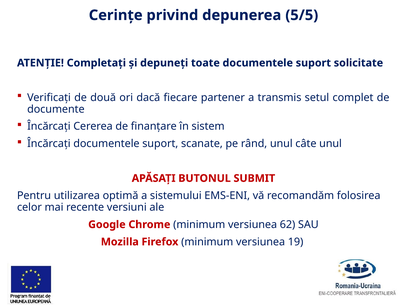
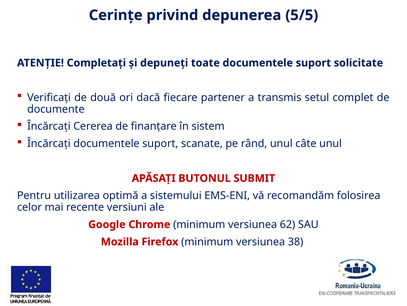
19: 19 -> 38
